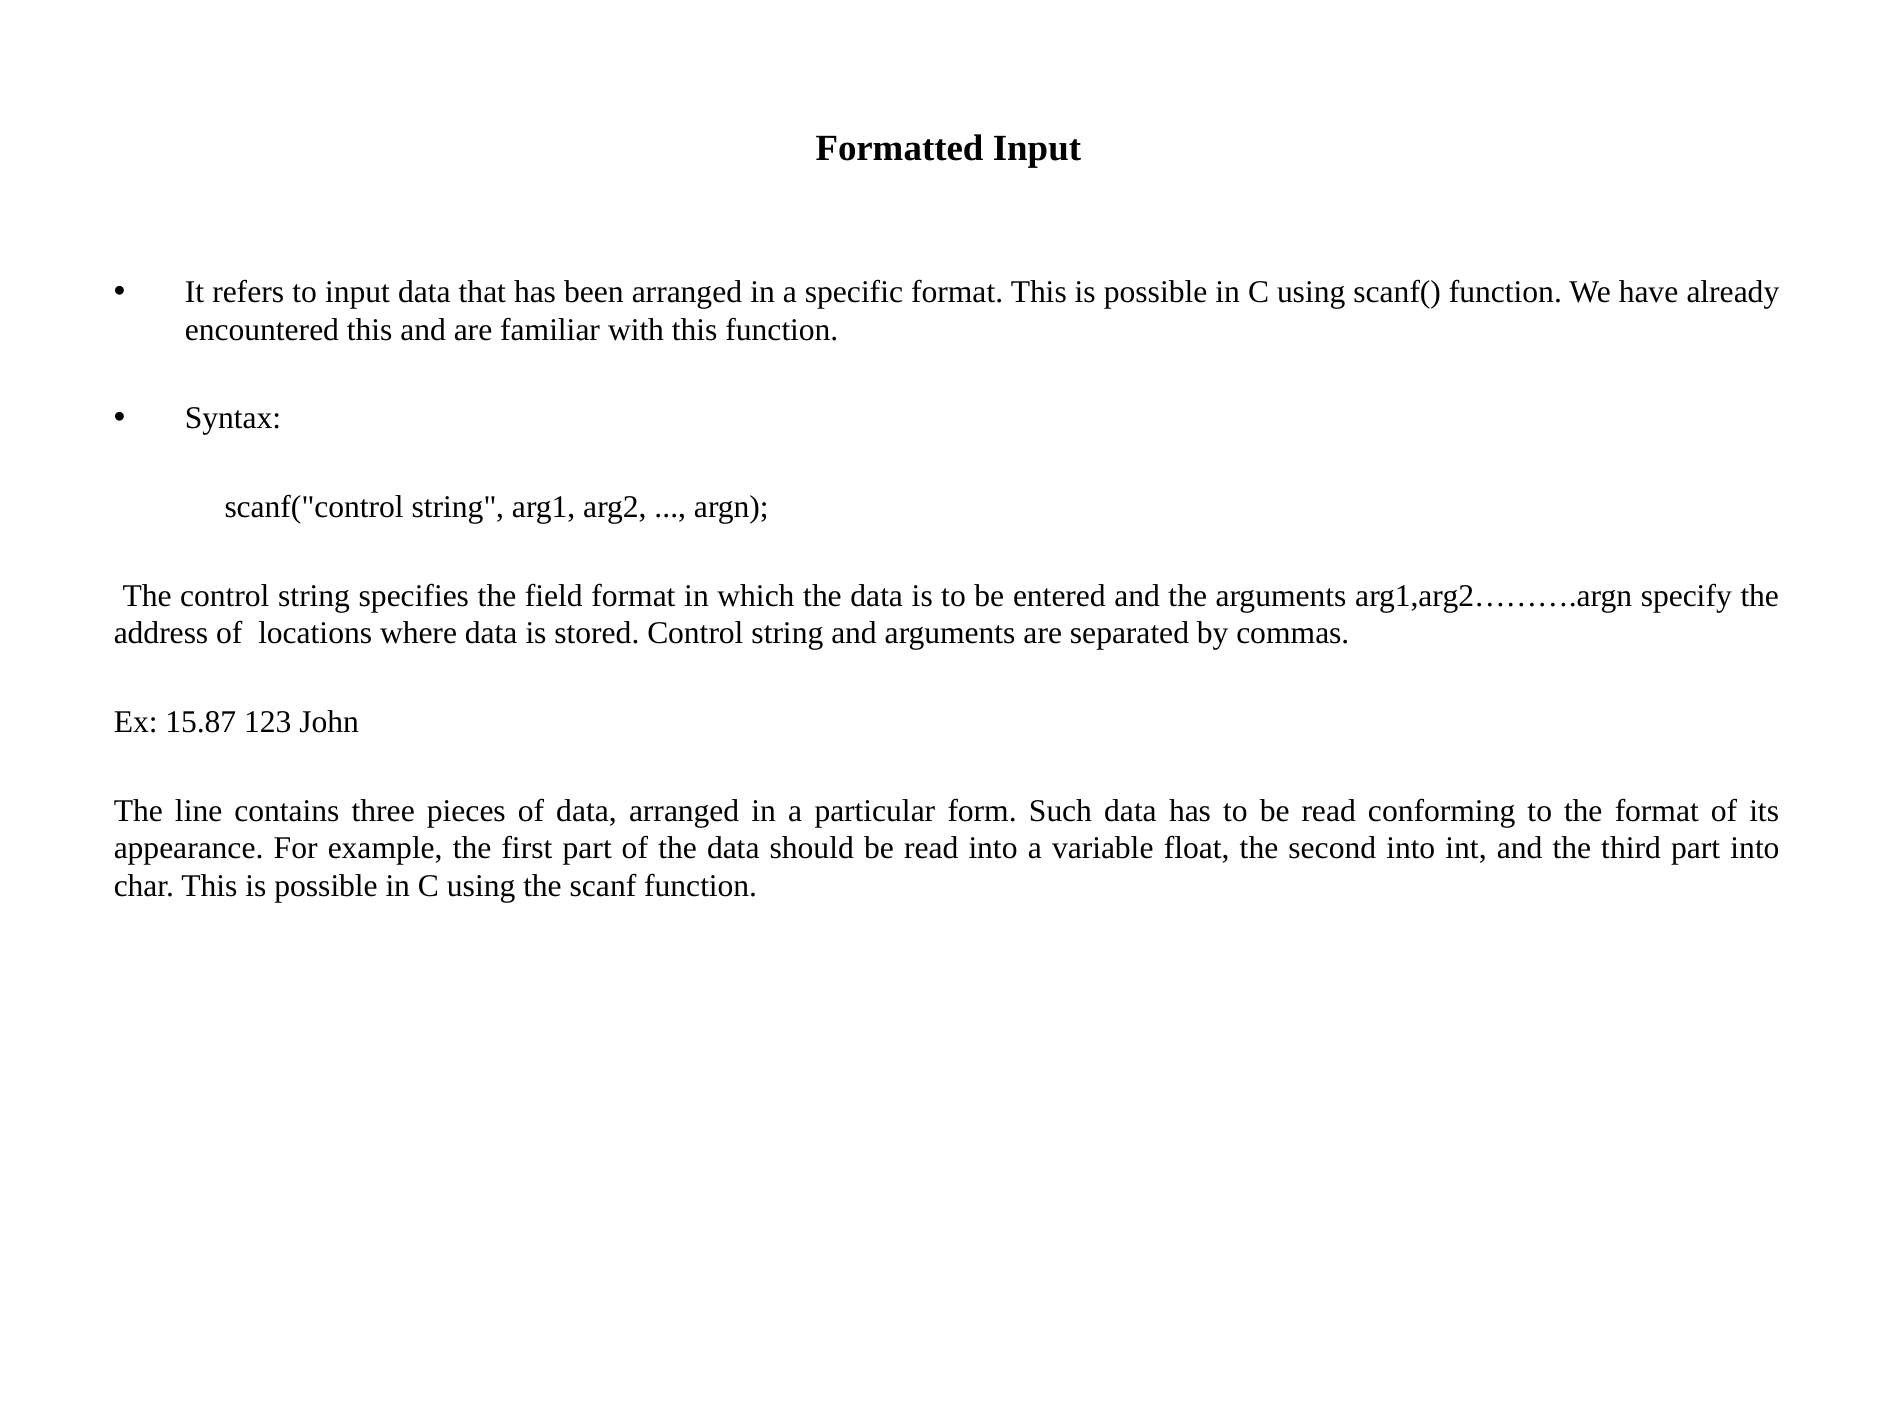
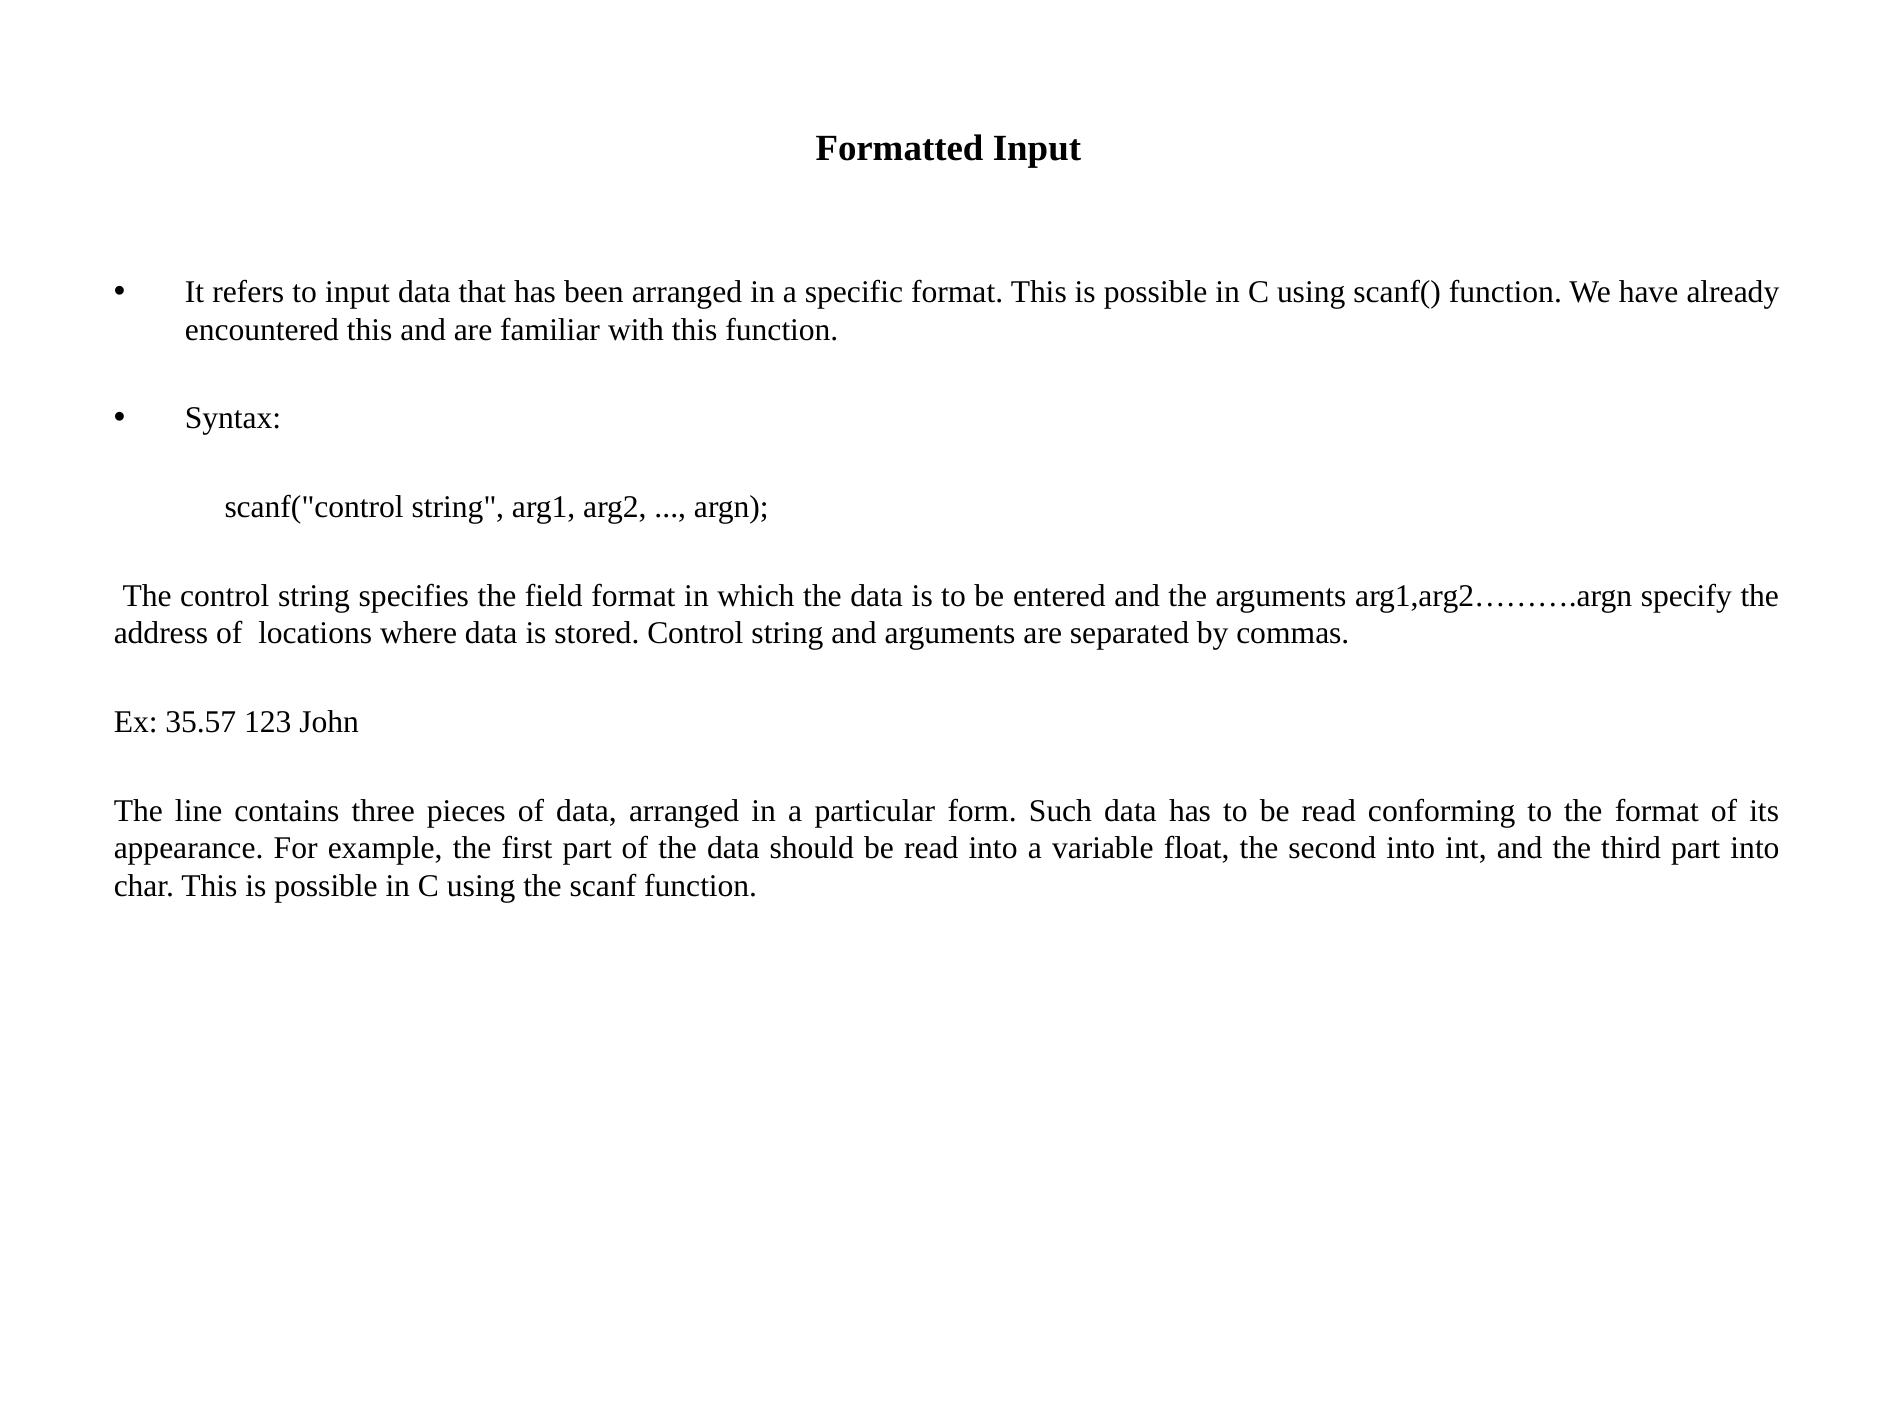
15.87: 15.87 -> 35.57
